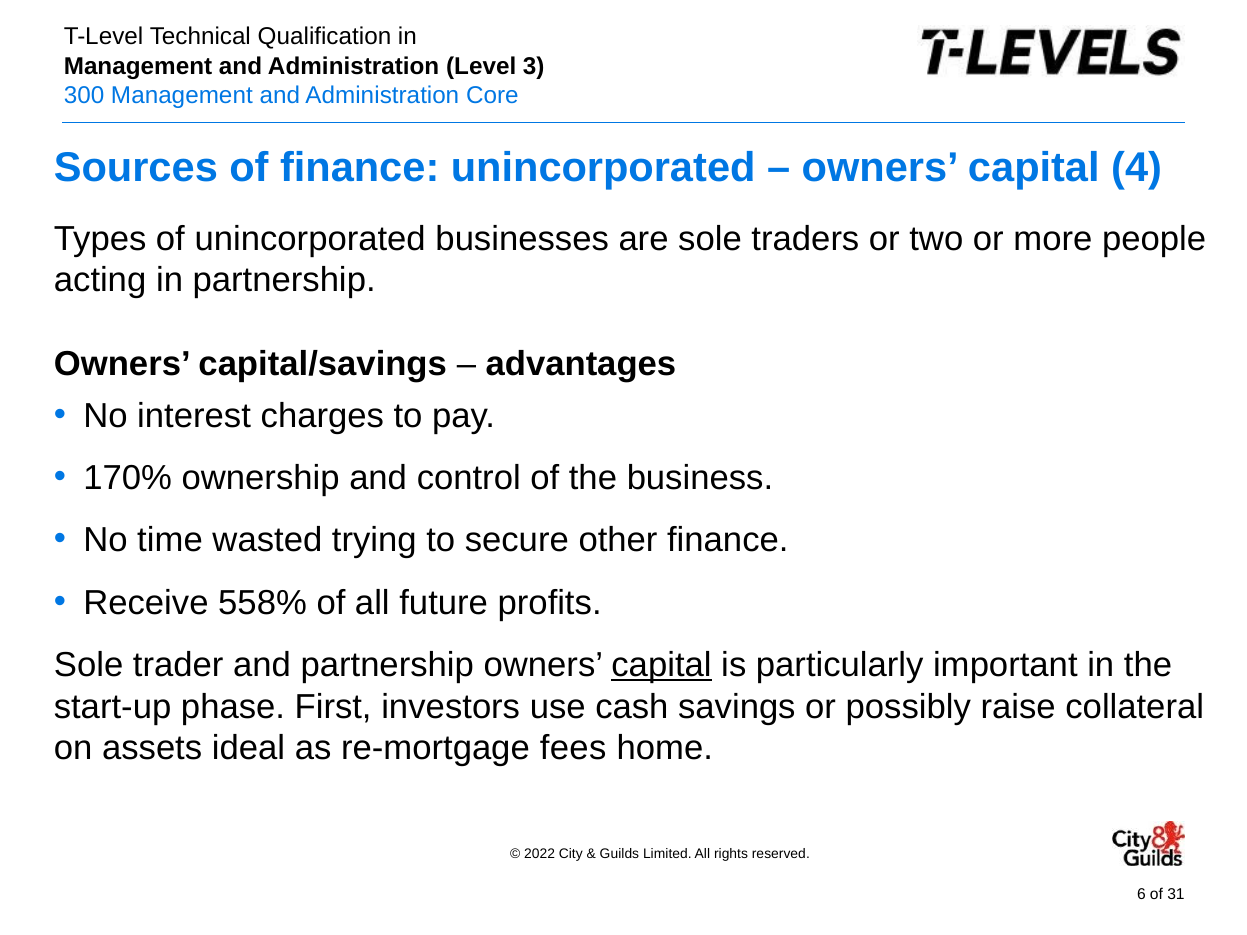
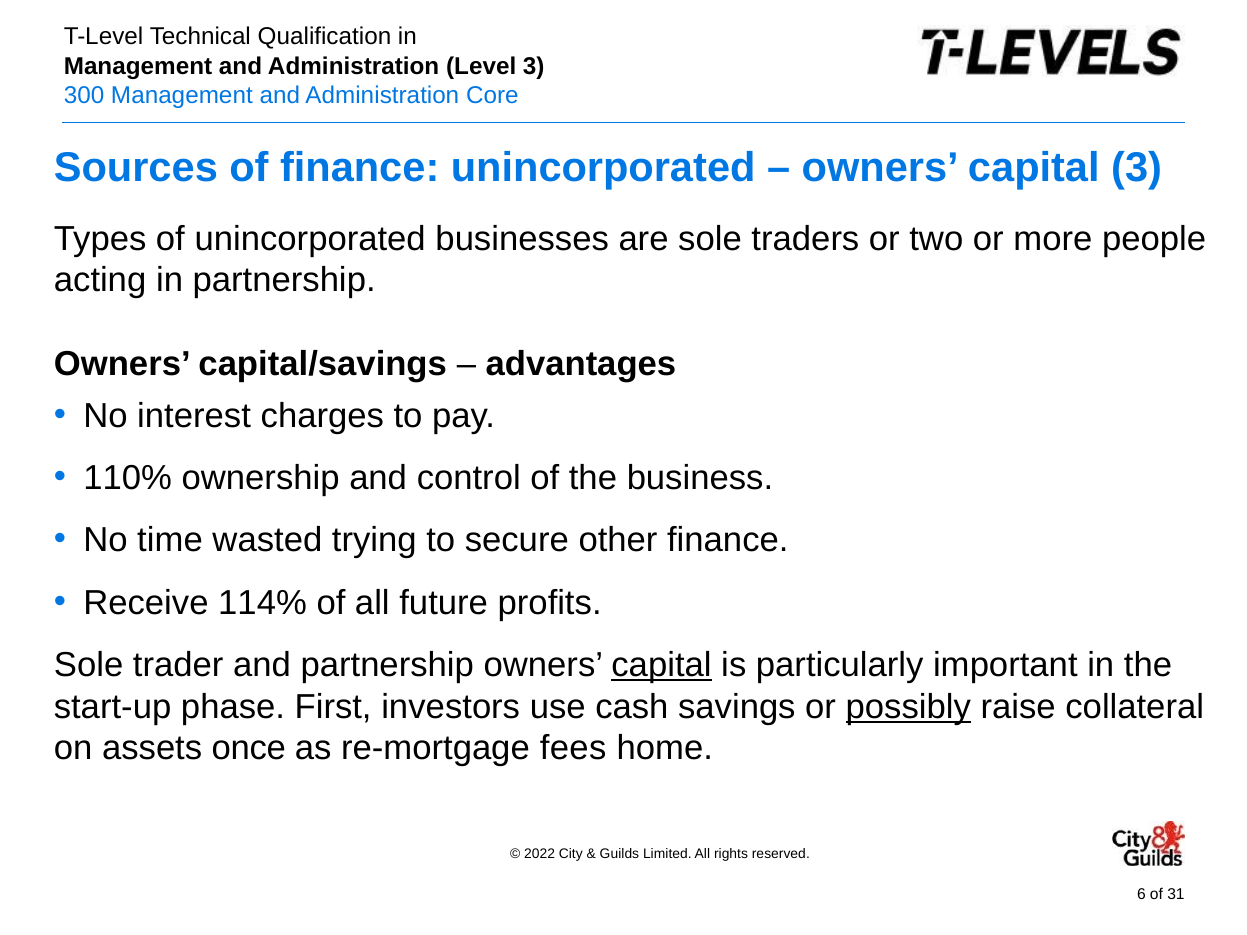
capital 4: 4 -> 3
170%: 170% -> 110%
558%: 558% -> 114%
possibly underline: none -> present
ideal: ideal -> once
